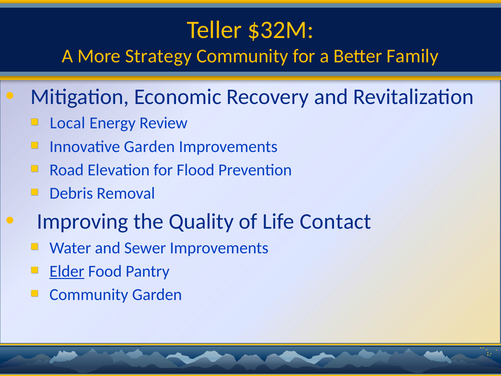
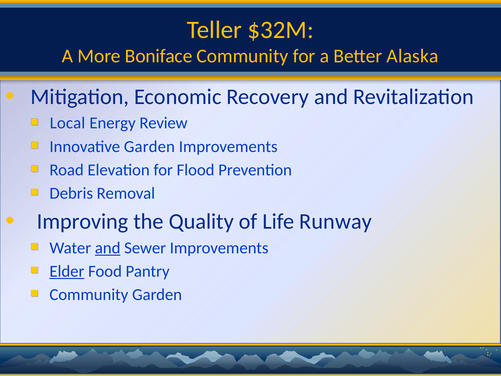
Strategy: Strategy -> Boniface
Family: Family -> Alaska
Contact: Contact -> Runway
and at (108, 248) underline: none -> present
